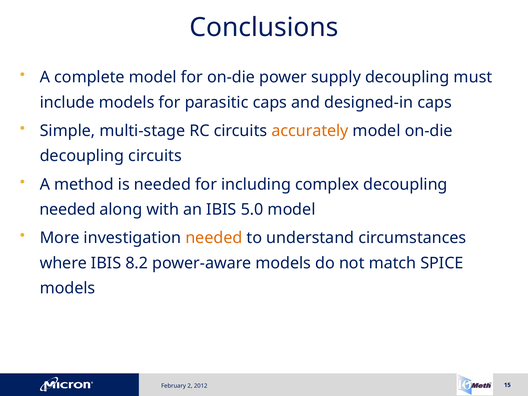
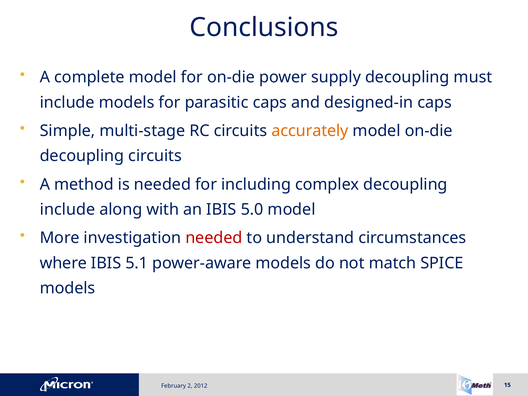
needed at (68, 210): needed -> include
needed at (214, 238) colour: orange -> red
8.2: 8.2 -> 5.1
